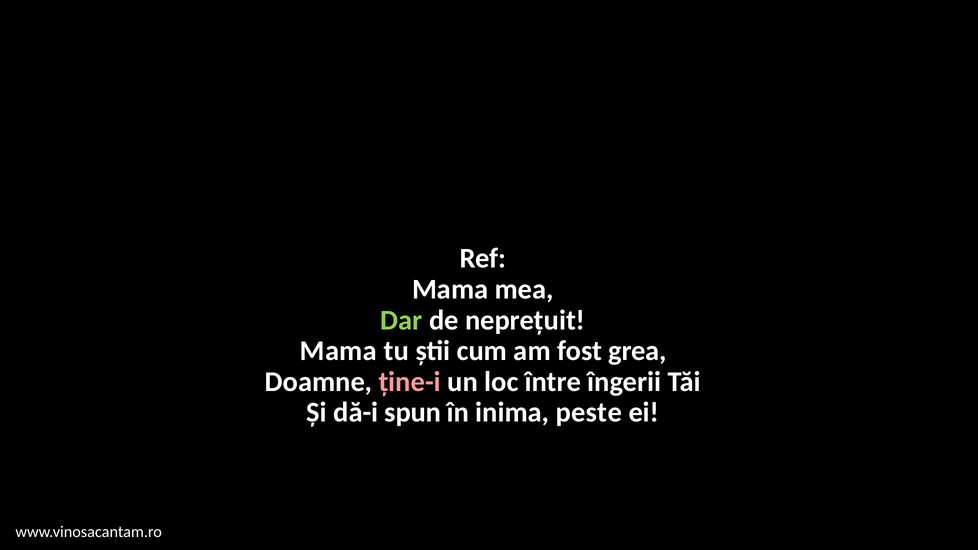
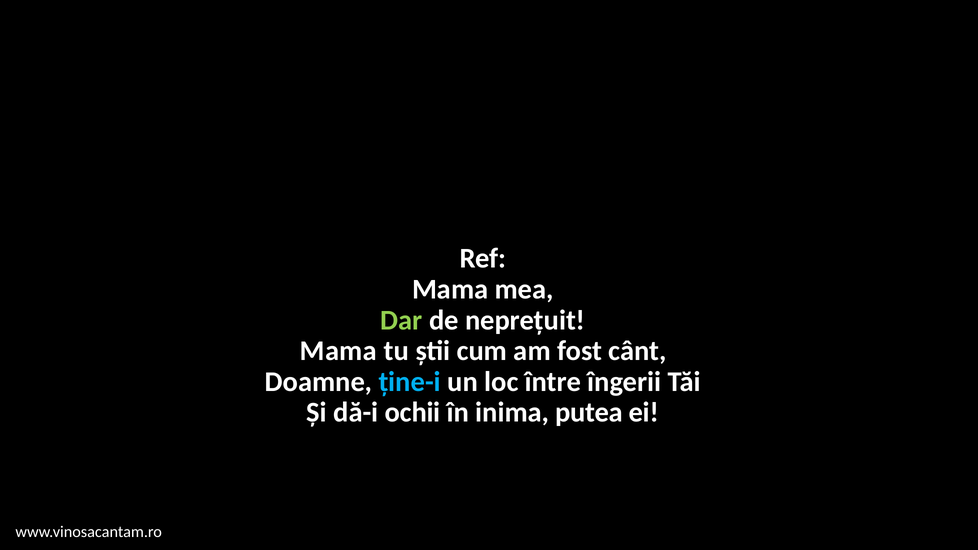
grea: grea -> cânt
ține-i colour: pink -> light blue
spun: spun -> ochii
peste: peste -> putea
